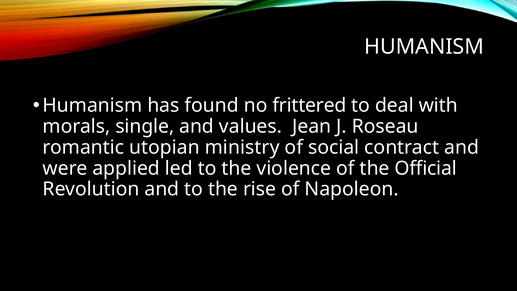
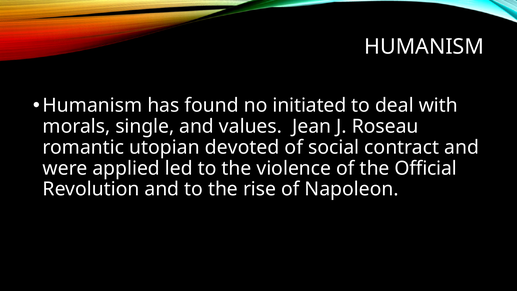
frittered: frittered -> initiated
ministry: ministry -> devoted
